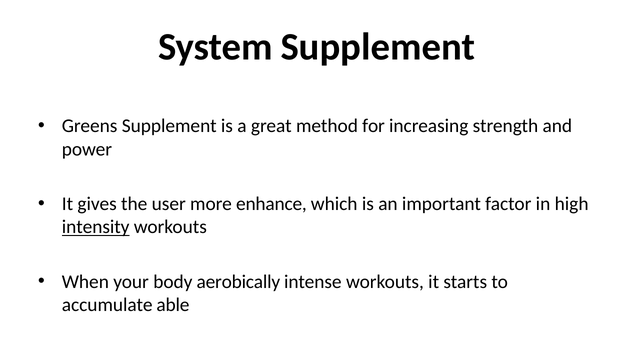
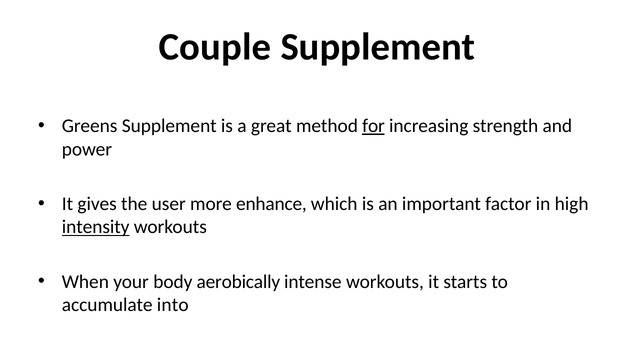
System: System -> Couple
for underline: none -> present
able: able -> into
